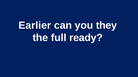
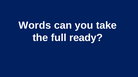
Earlier: Earlier -> Words
they: they -> take
